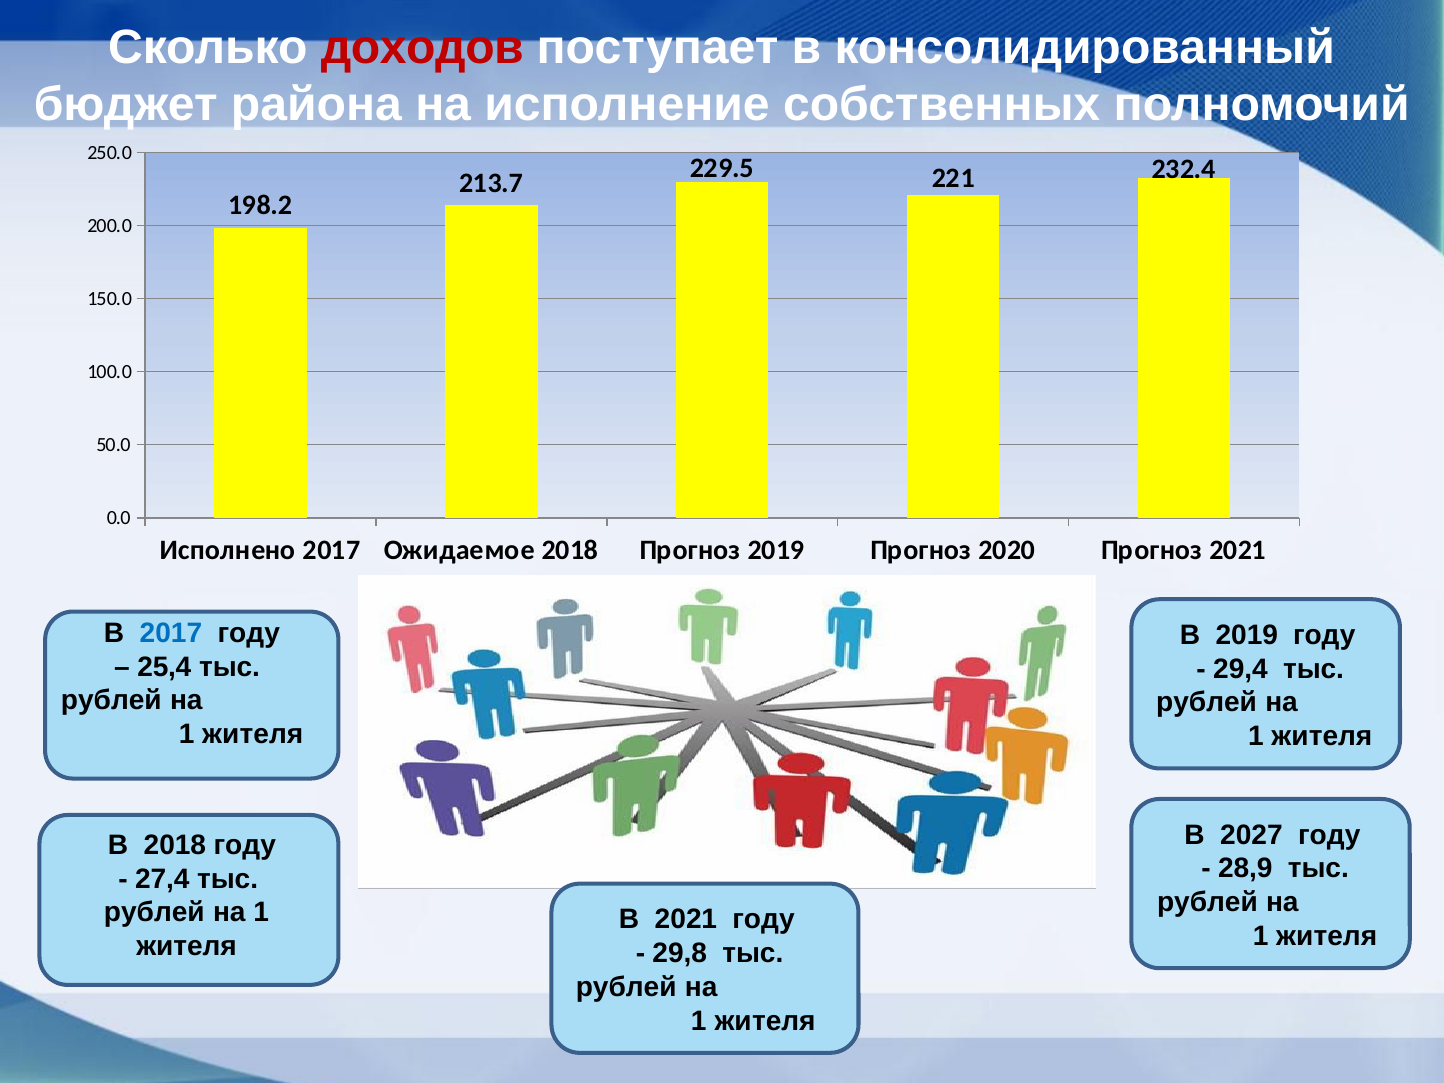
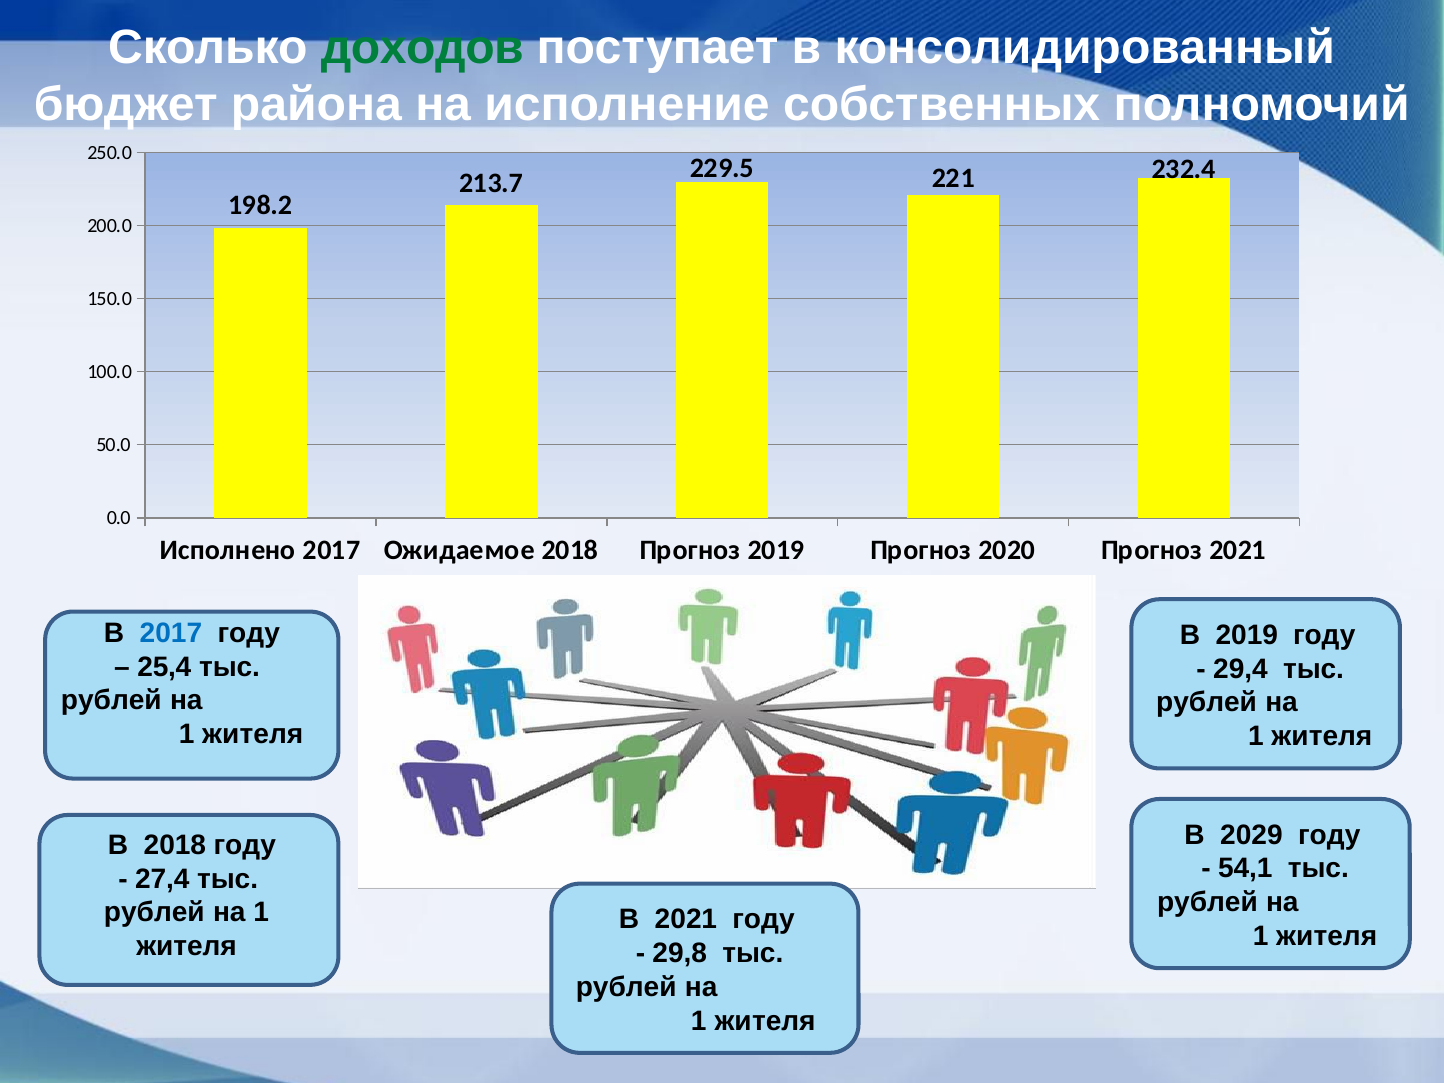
доходов colour: red -> green
2027: 2027 -> 2029
28,9: 28,9 -> 54,1
